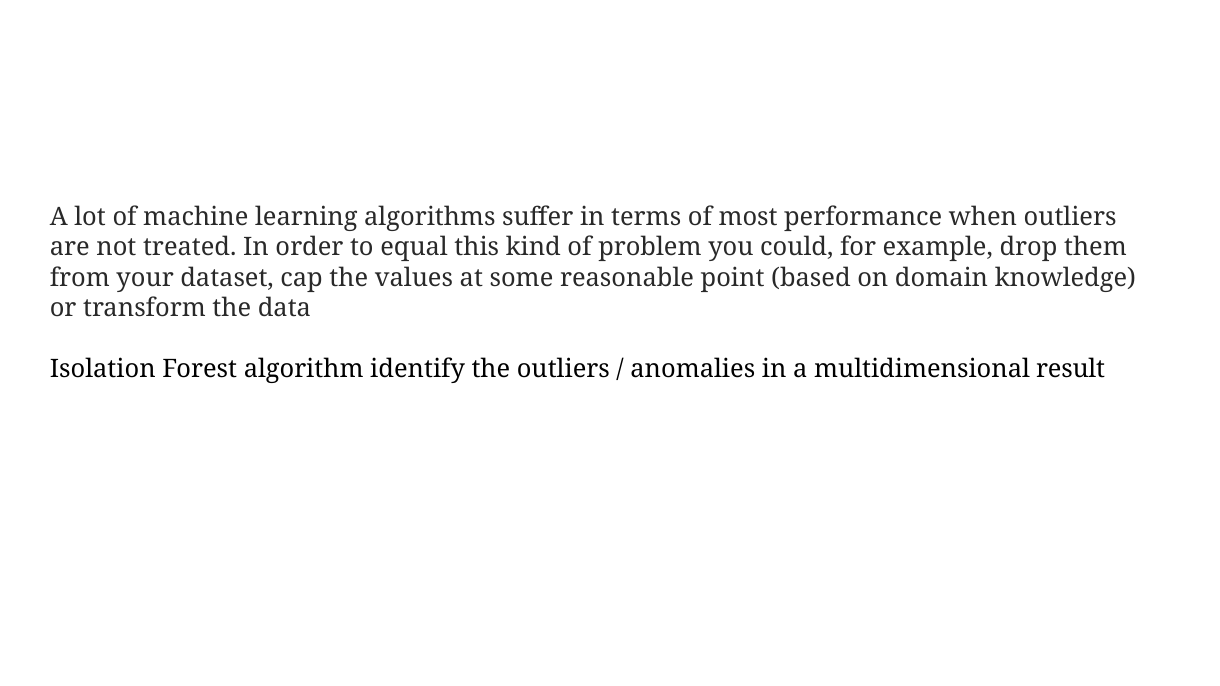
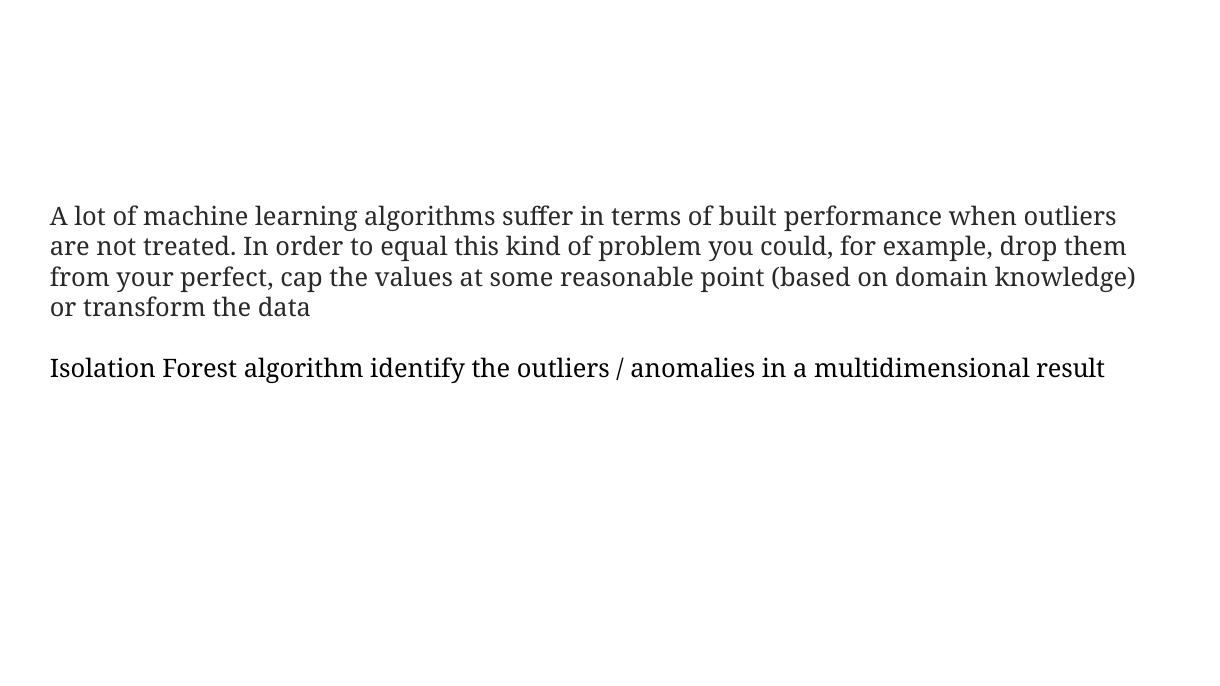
most: most -> built
dataset: dataset -> perfect
